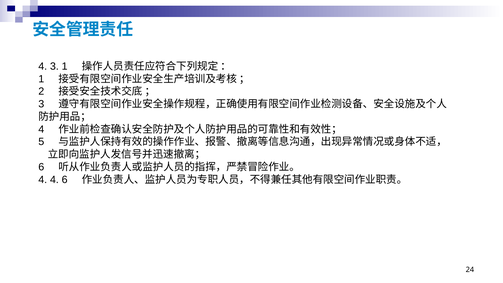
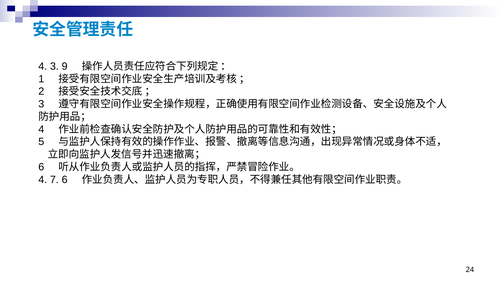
3 1: 1 -> 9
4 4: 4 -> 7
